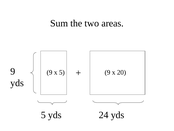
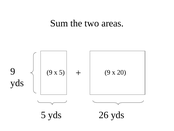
24: 24 -> 26
